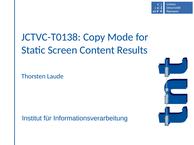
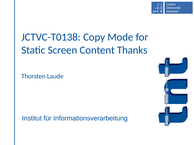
Results: Results -> Thanks
